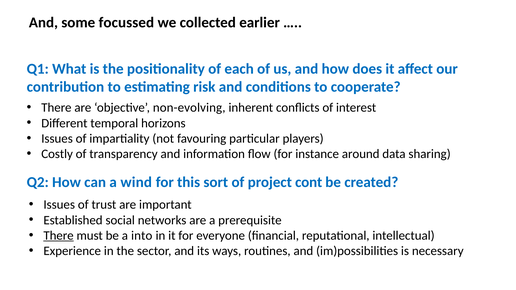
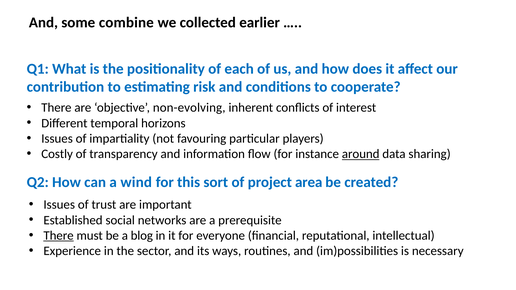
focussed: focussed -> combine
around underline: none -> present
cont: cont -> area
into: into -> blog
